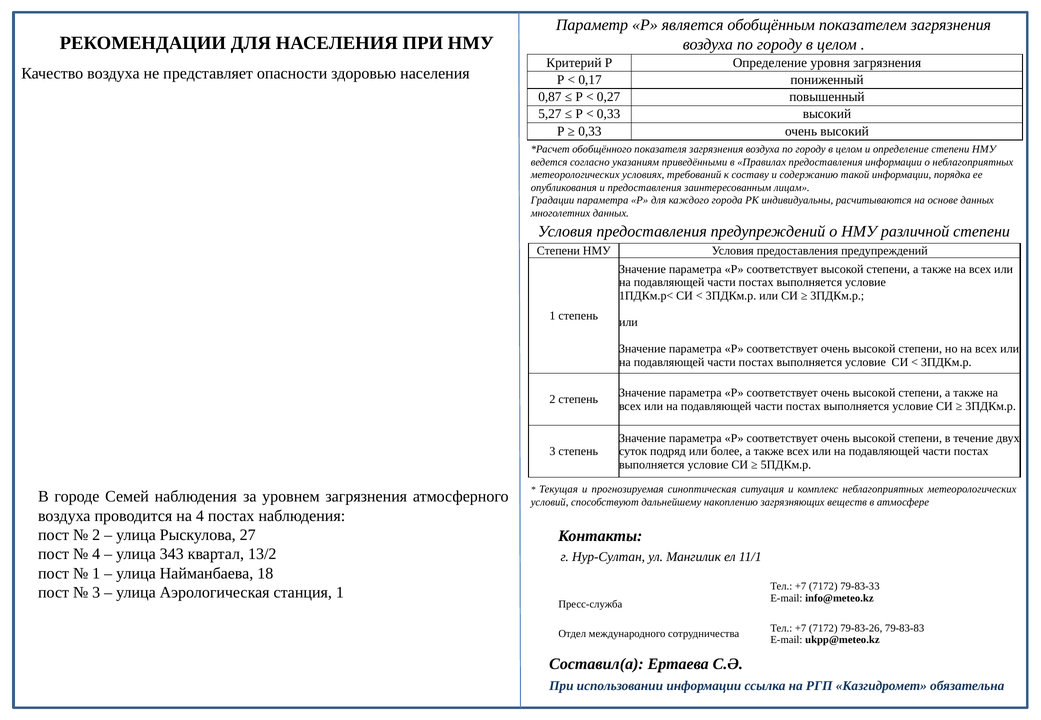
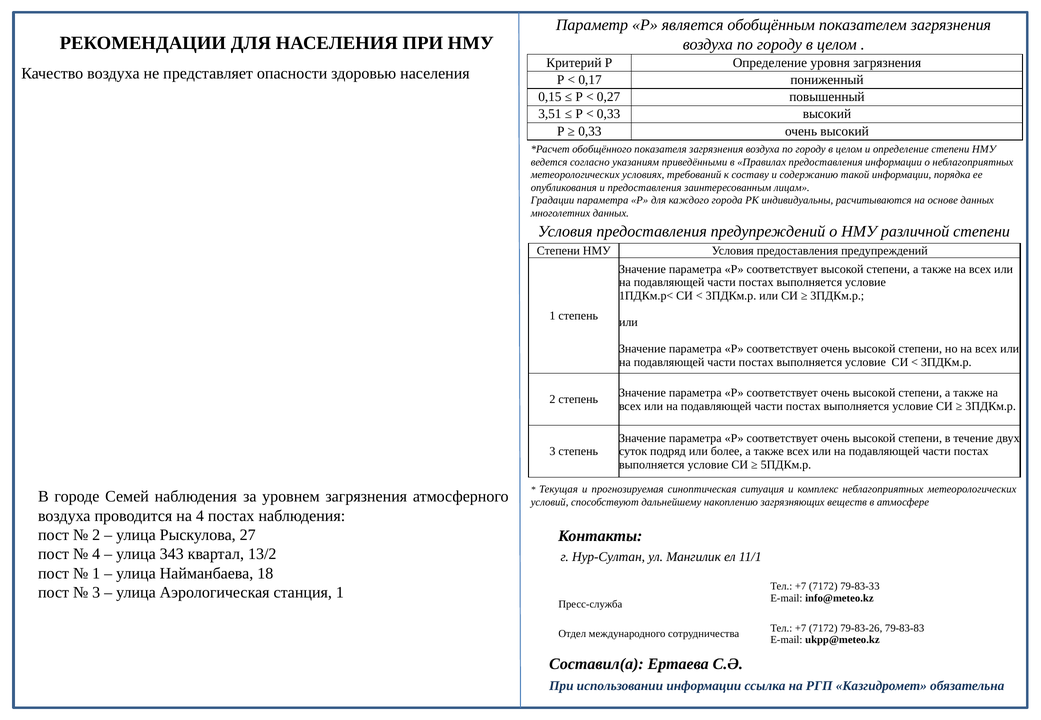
0,87: 0,87 -> 0,15
5,27: 5,27 -> 3,51
